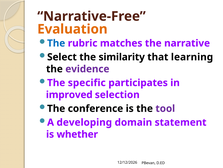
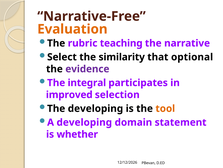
The at (56, 43) colour: blue -> black
matches: matches -> teaching
learning: learning -> optional
specific: specific -> integral
The conference: conference -> developing
tool colour: purple -> orange
